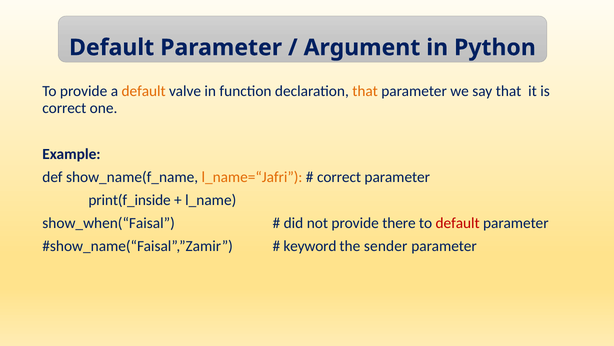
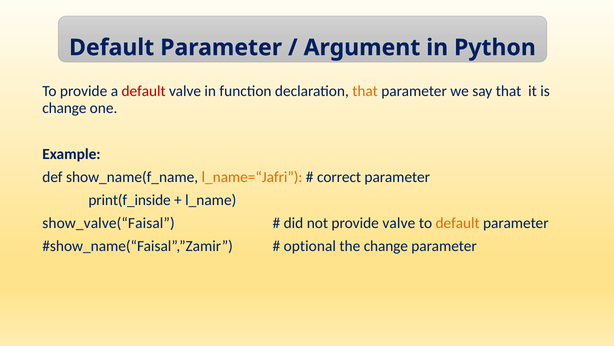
default at (144, 91) colour: orange -> red
correct at (64, 108): correct -> change
show_when(“Faisal: show_when(“Faisal -> show_valve(“Faisal
provide there: there -> valve
default at (458, 223) colour: red -> orange
keyword: keyword -> optional
the sender: sender -> change
